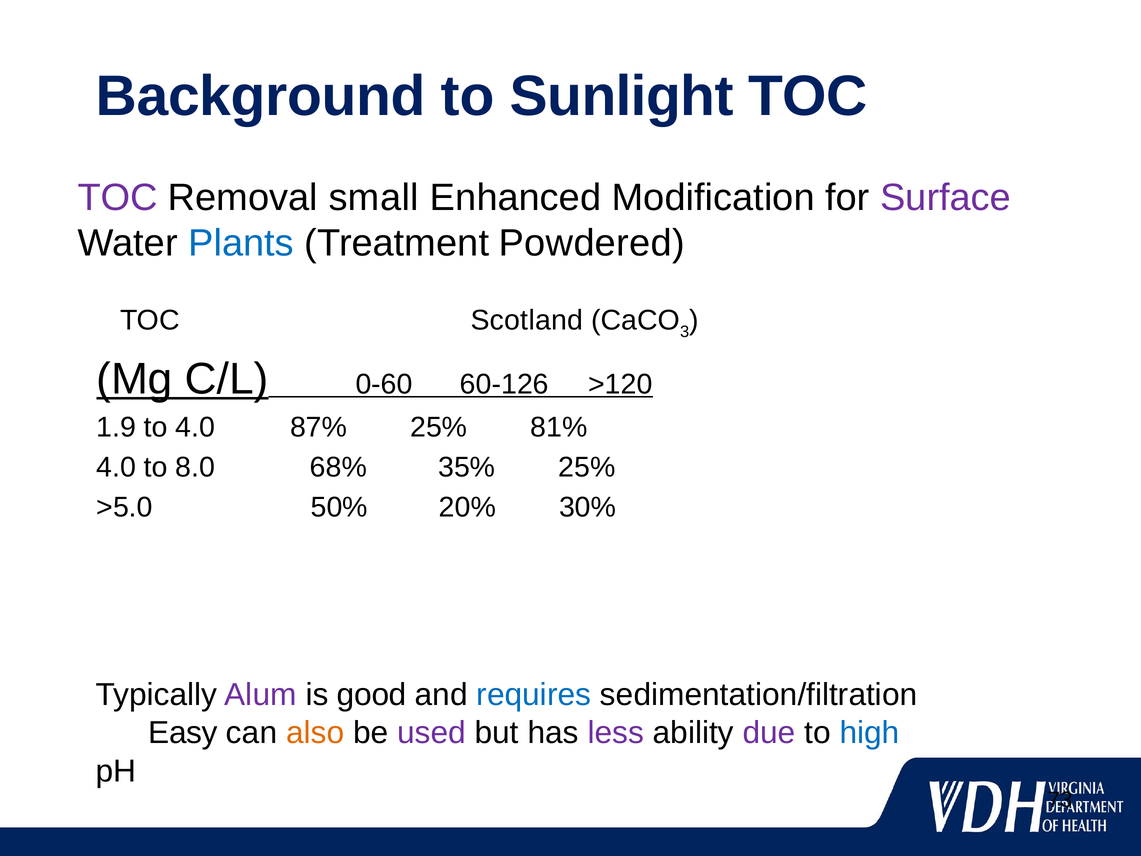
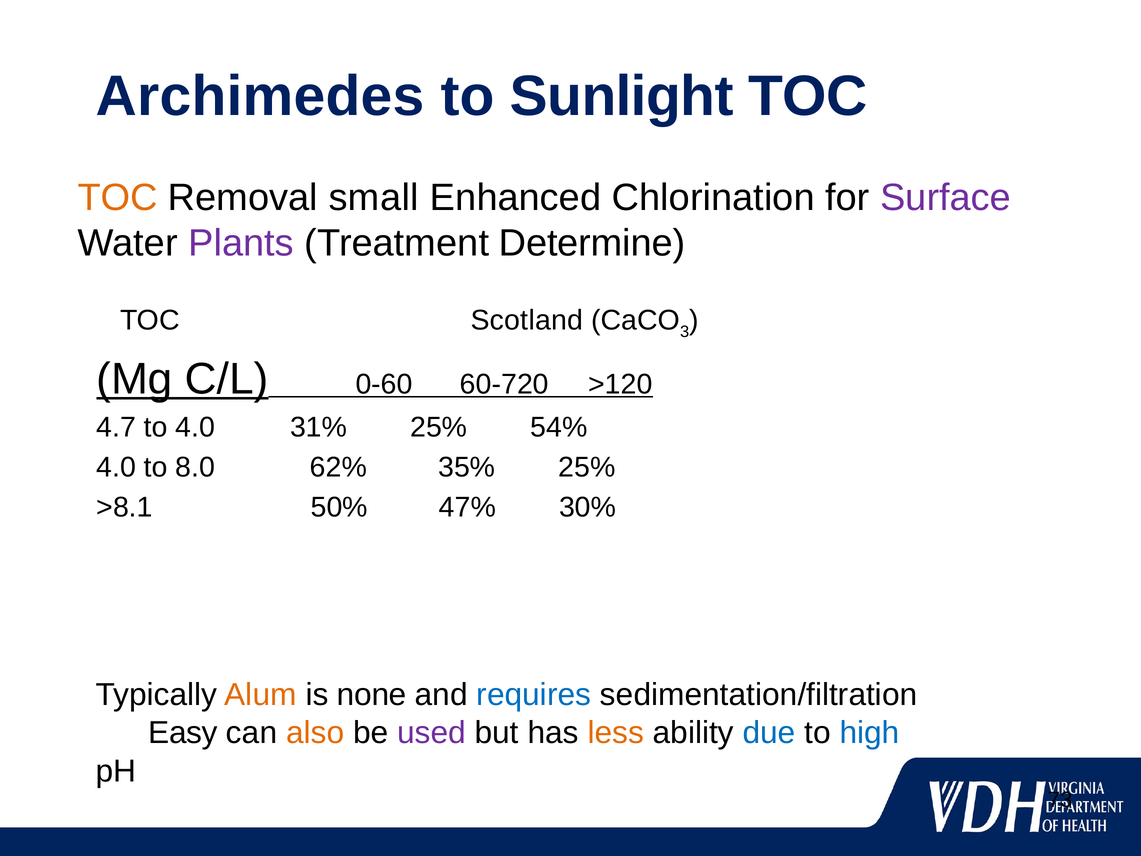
Background: Background -> Archimedes
TOC at (118, 197) colour: purple -> orange
Modification: Modification -> Chlorination
Plants colour: blue -> purple
Powdered: Powdered -> Determine
60-126: 60-126 -> 60-720
1.9: 1.9 -> 4.7
87%: 87% -> 31%
81%: 81% -> 54%
68%: 68% -> 62%
>5.0: >5.0 -> >8.1
20%: 20% -> 47%
Alum colour: purple -> orange
good: good -> none
less colour: purple -> orange
due colour: purple -> blue
